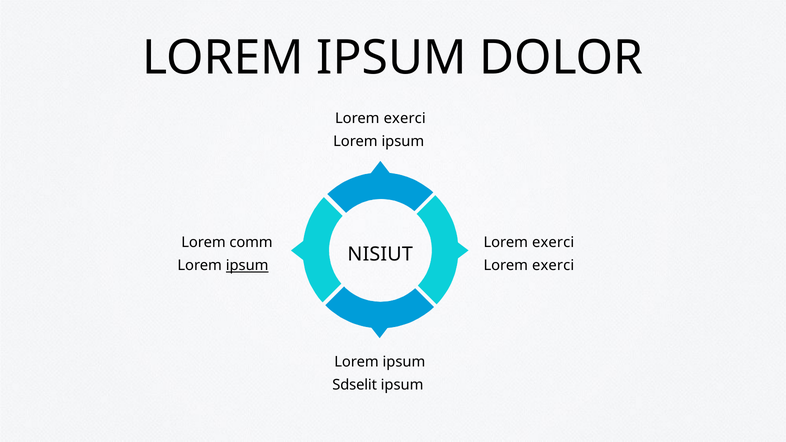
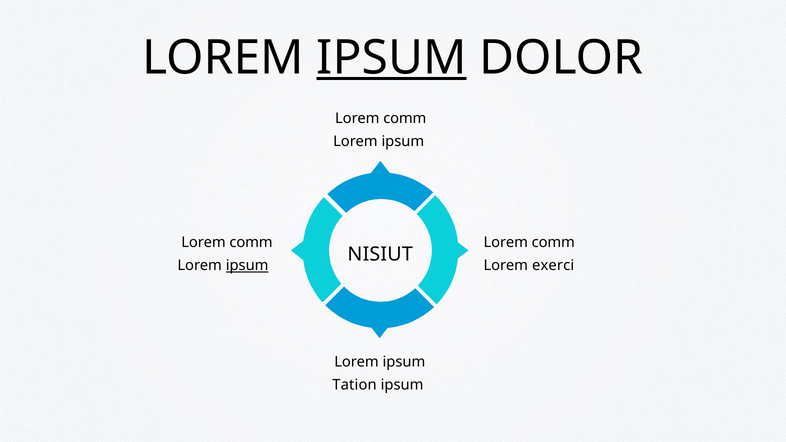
IPSUM at (392, 58) underline: none -> present
exerci at (405, 118): exerci -> comm
exerci at (553, 243): exerci -> comm
Sdselit: Sdselit -> Tation
